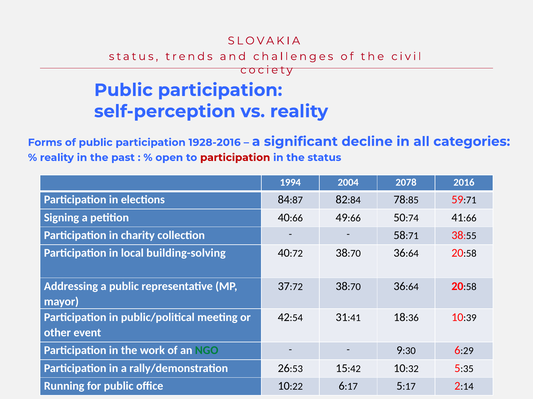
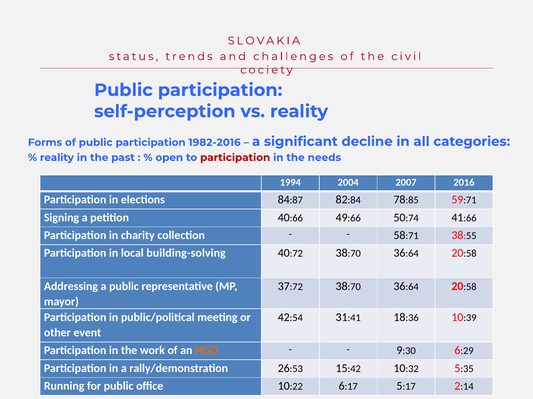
1928-2016: 1928-2016 -> 1982-2016
the status: status -> needs
2078: 2078 -> 2007
NGO colour: green -> orange
